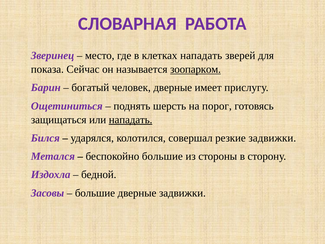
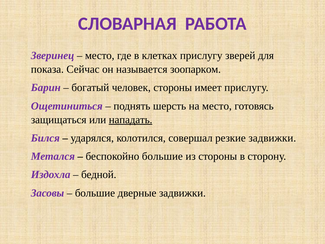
клетках нападать: нападать -> прислугу
зоопарком underline: present -> none
человек дверные: дверные -> стороны
на порог: порог -> место
